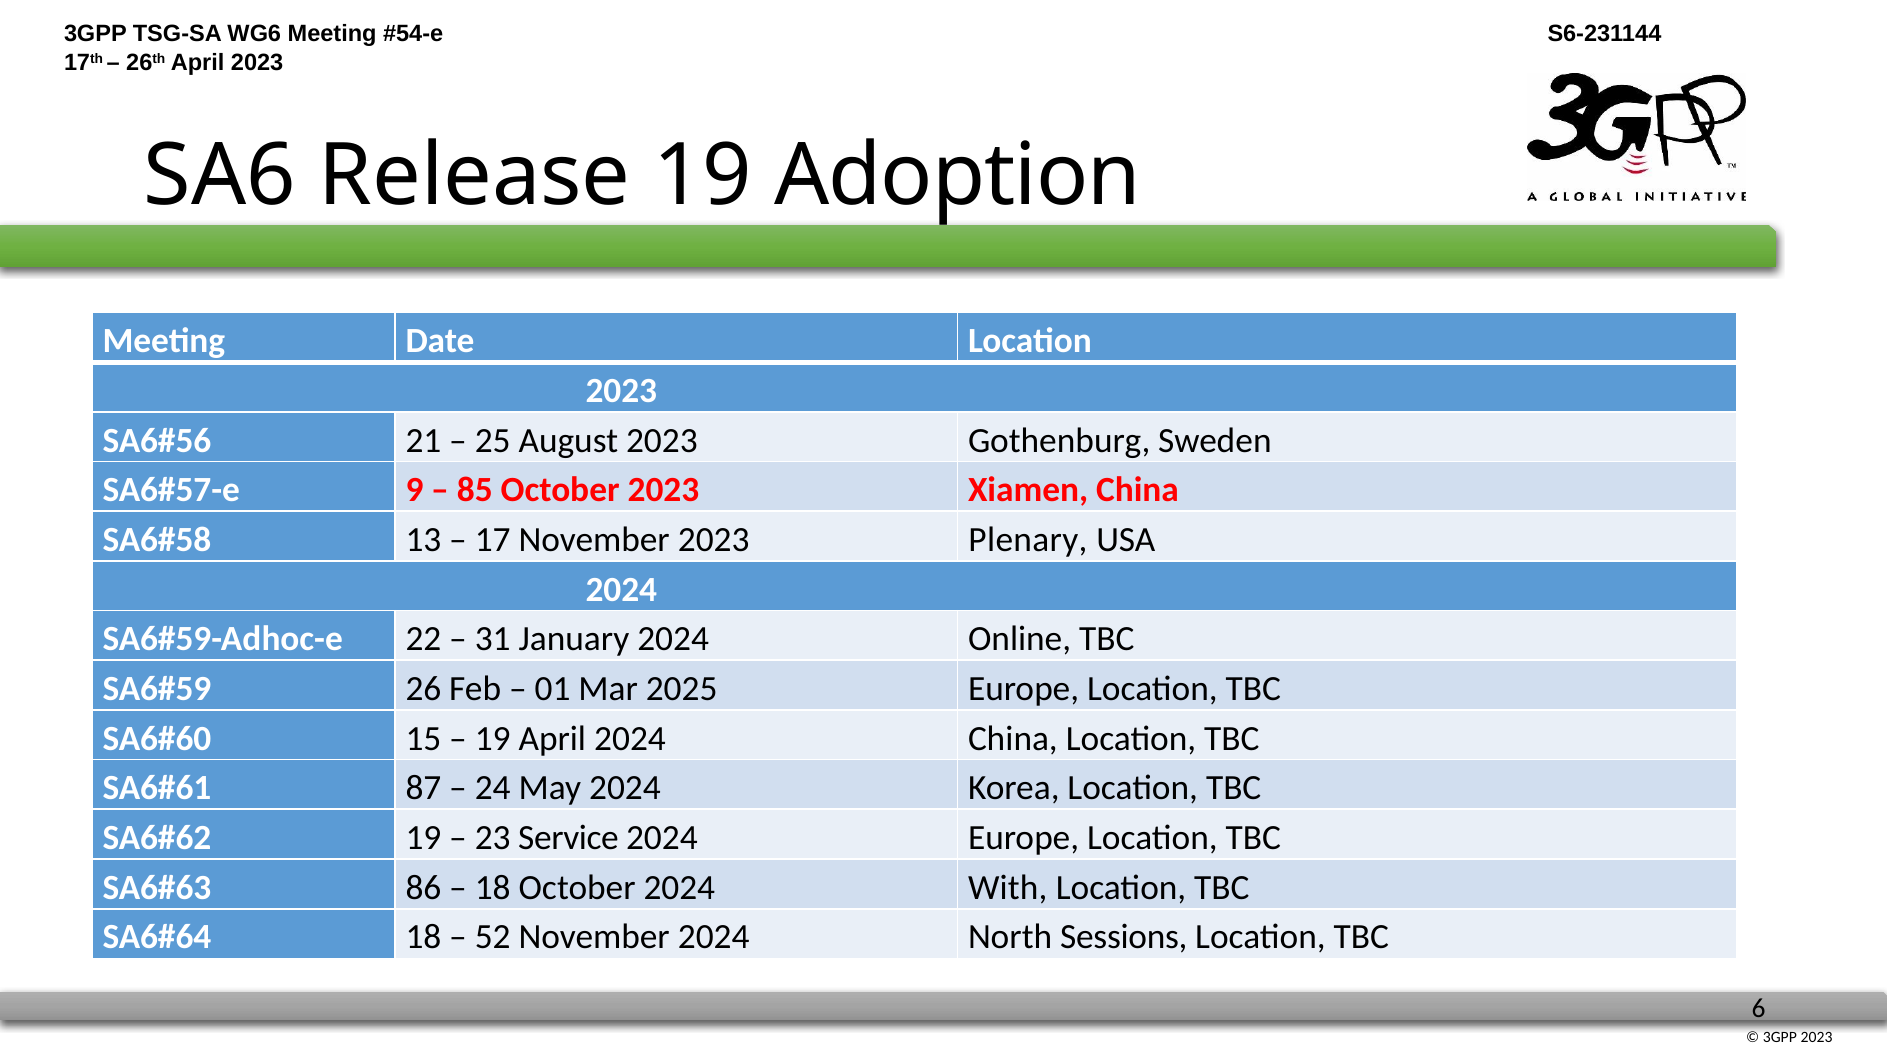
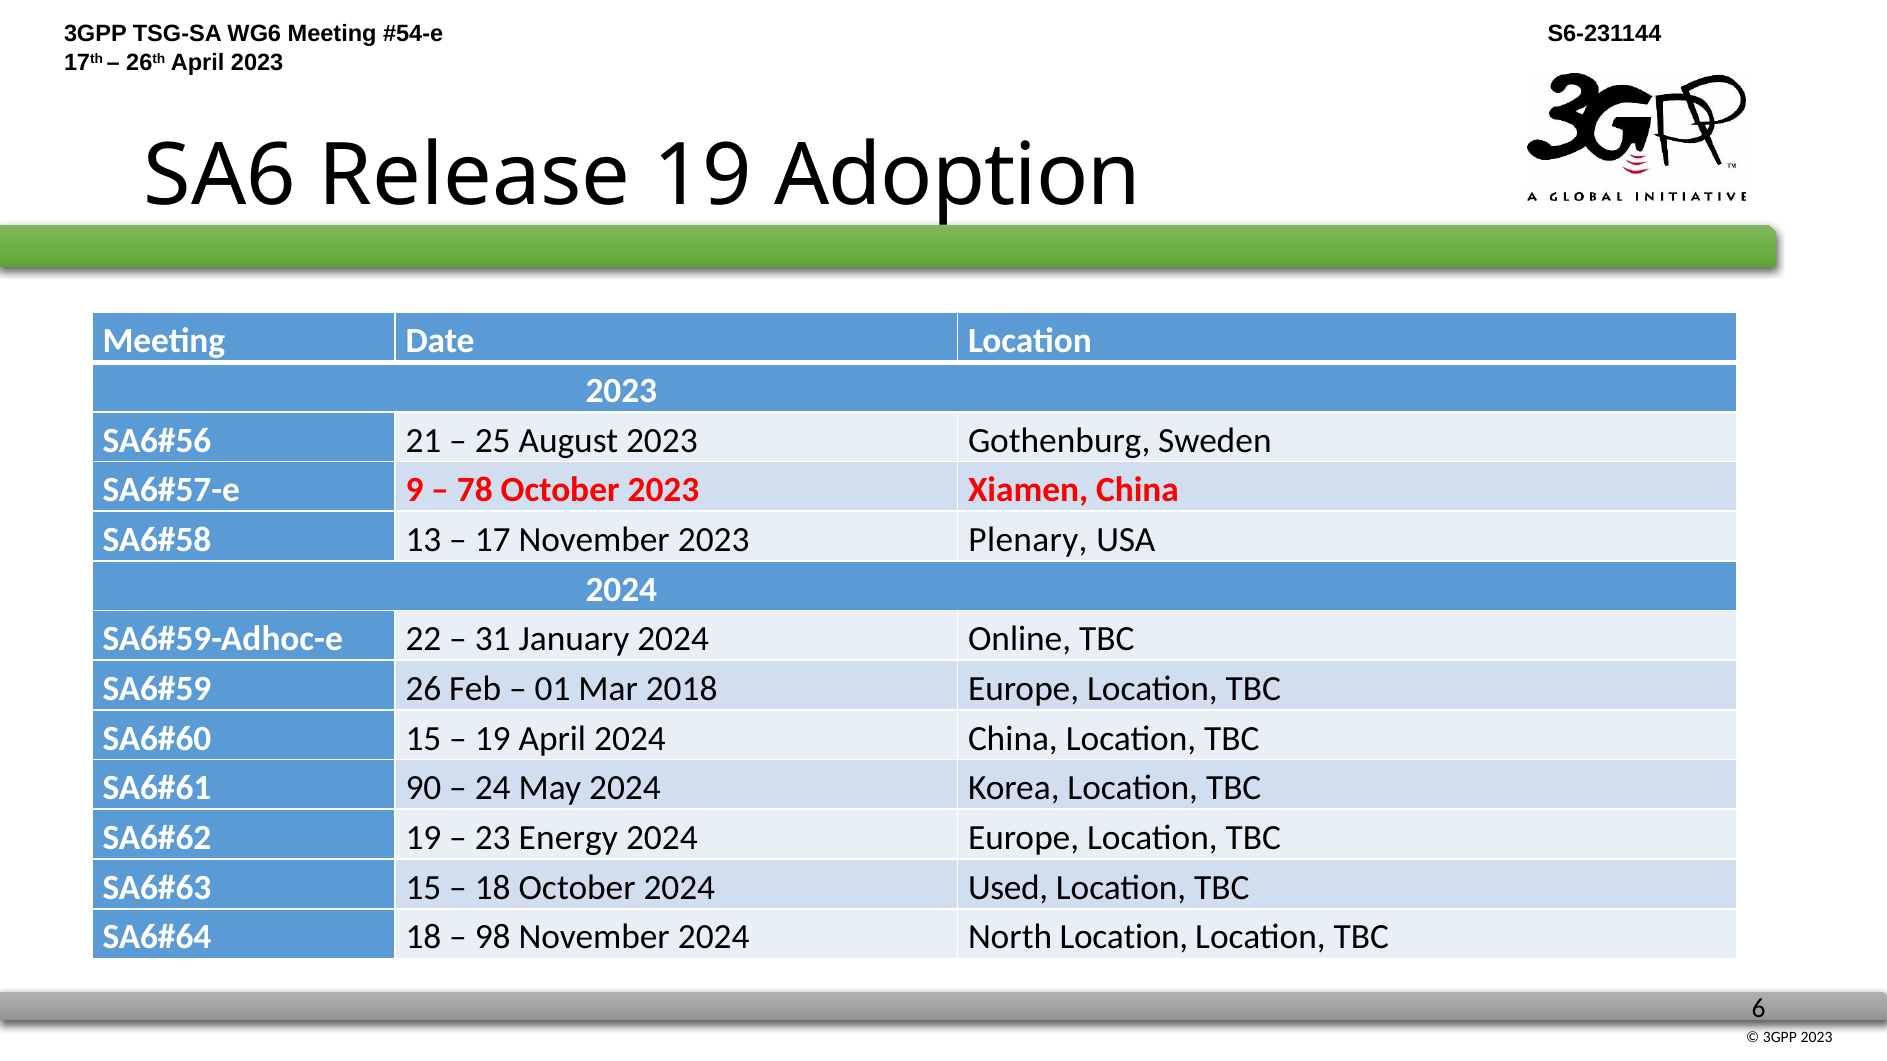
85: 85 -> 78
2025: 2025 -> 2018
87: 87 -> 90
Service: Service -> Energy
86 at (423, 888): 86 -> 15
With: With -> Used
52: 52 -> 98
North Sessions: Sessions -> Location
